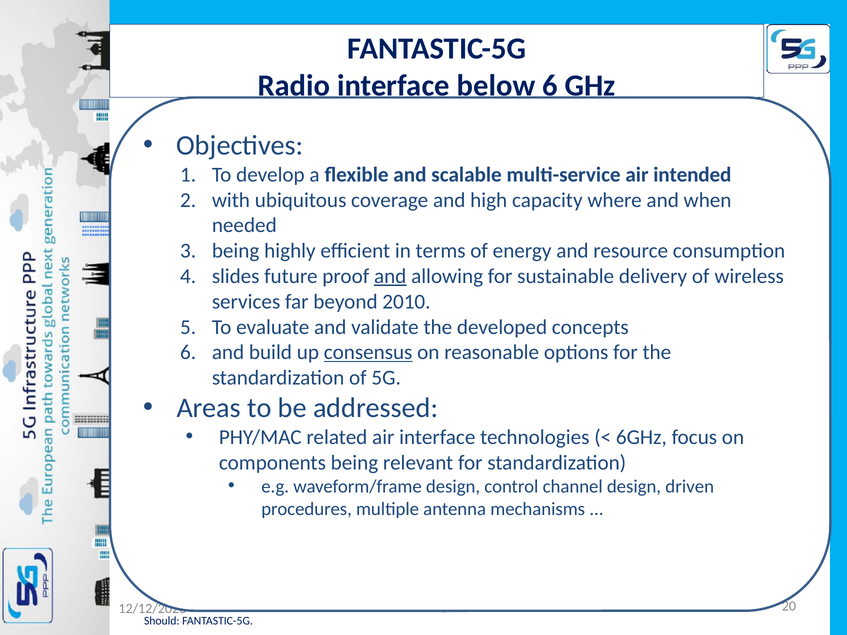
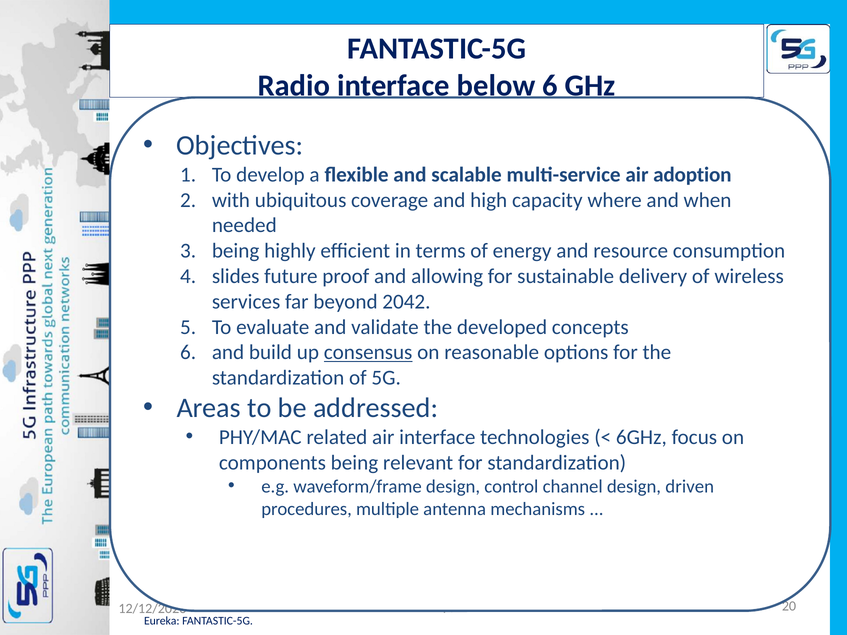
intended: intended -> adoption
and at (390, 276) underline: present -> none
2010: 2010 -> 2042
Should: Should -> Eureka
